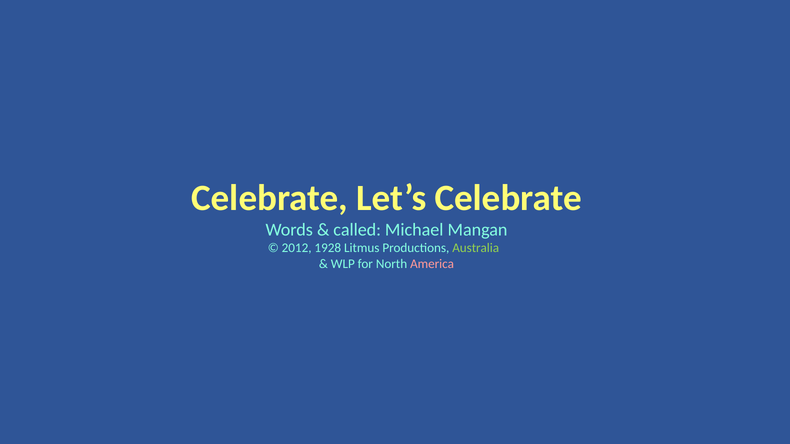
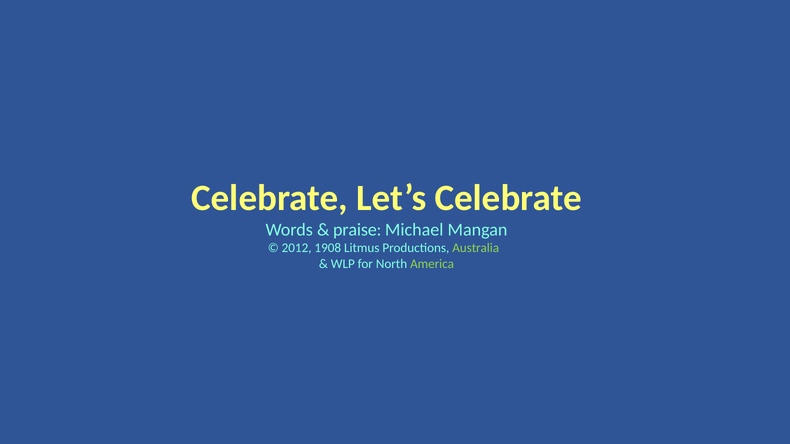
called: called -> praise
1928: 1928 -> 1908
America colour: pink -> light green
